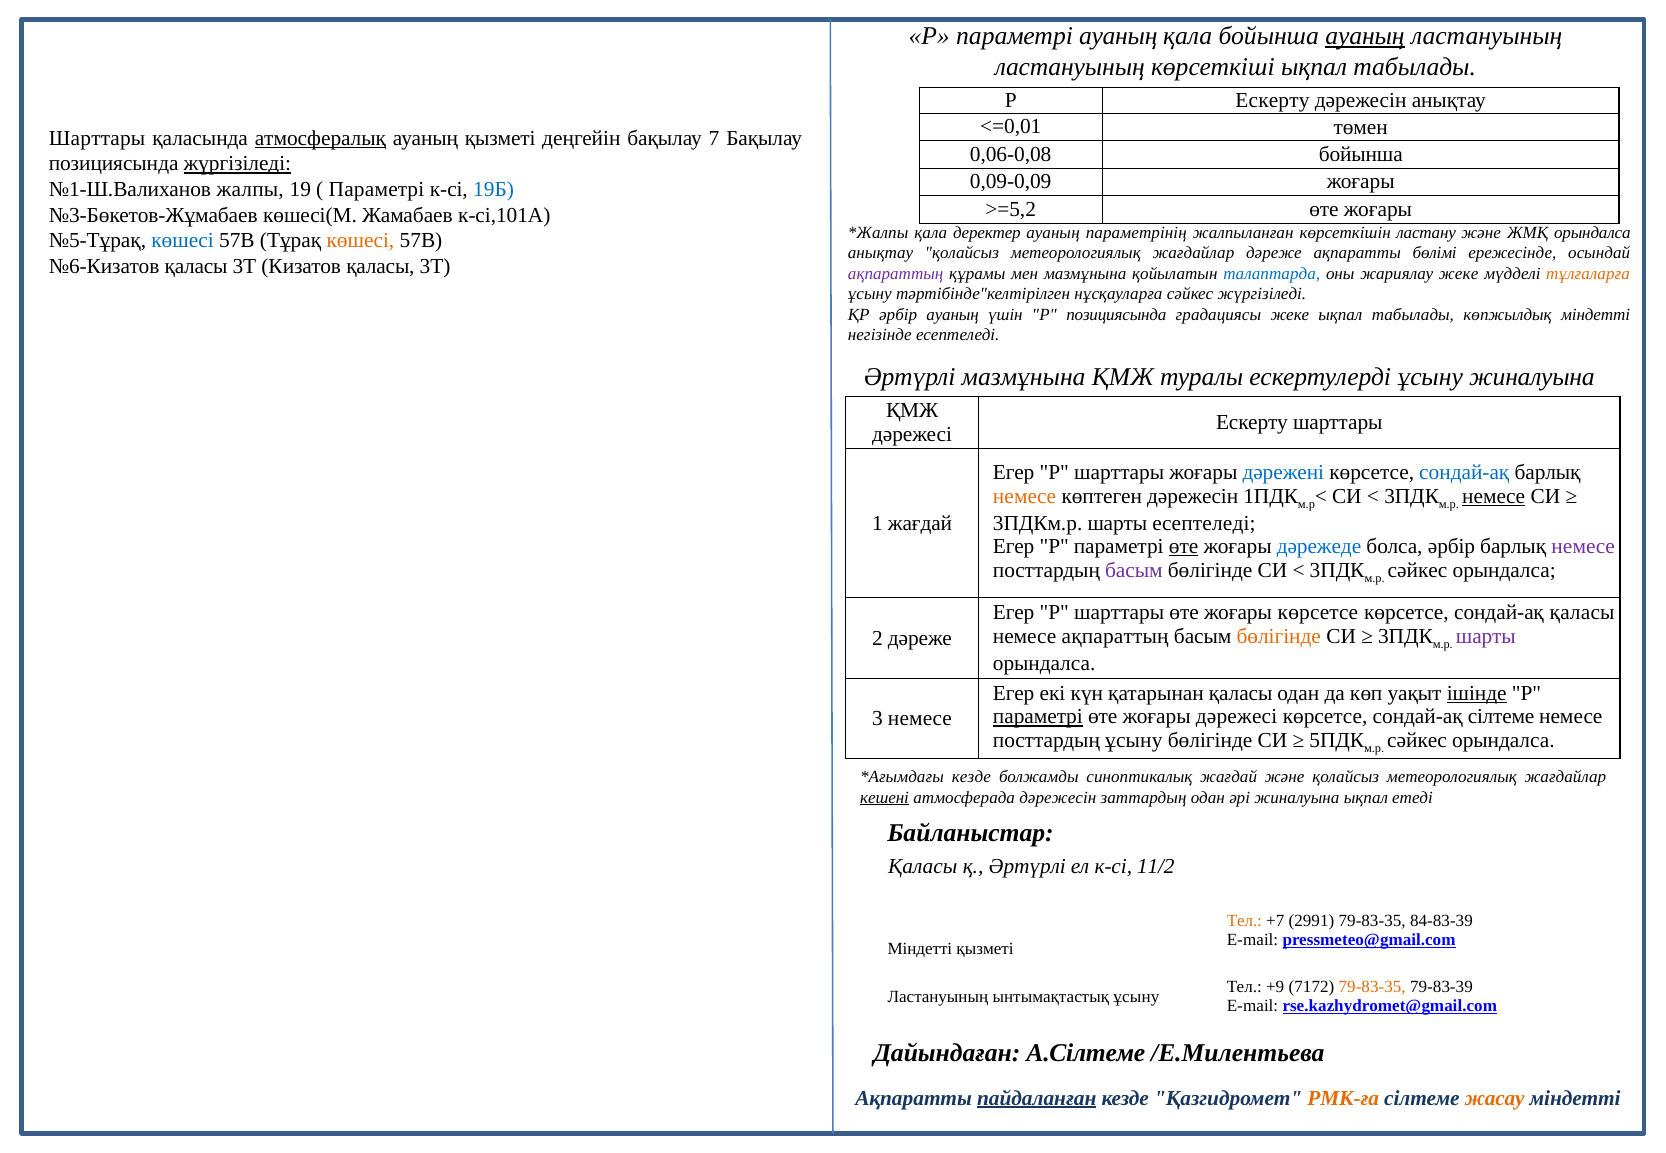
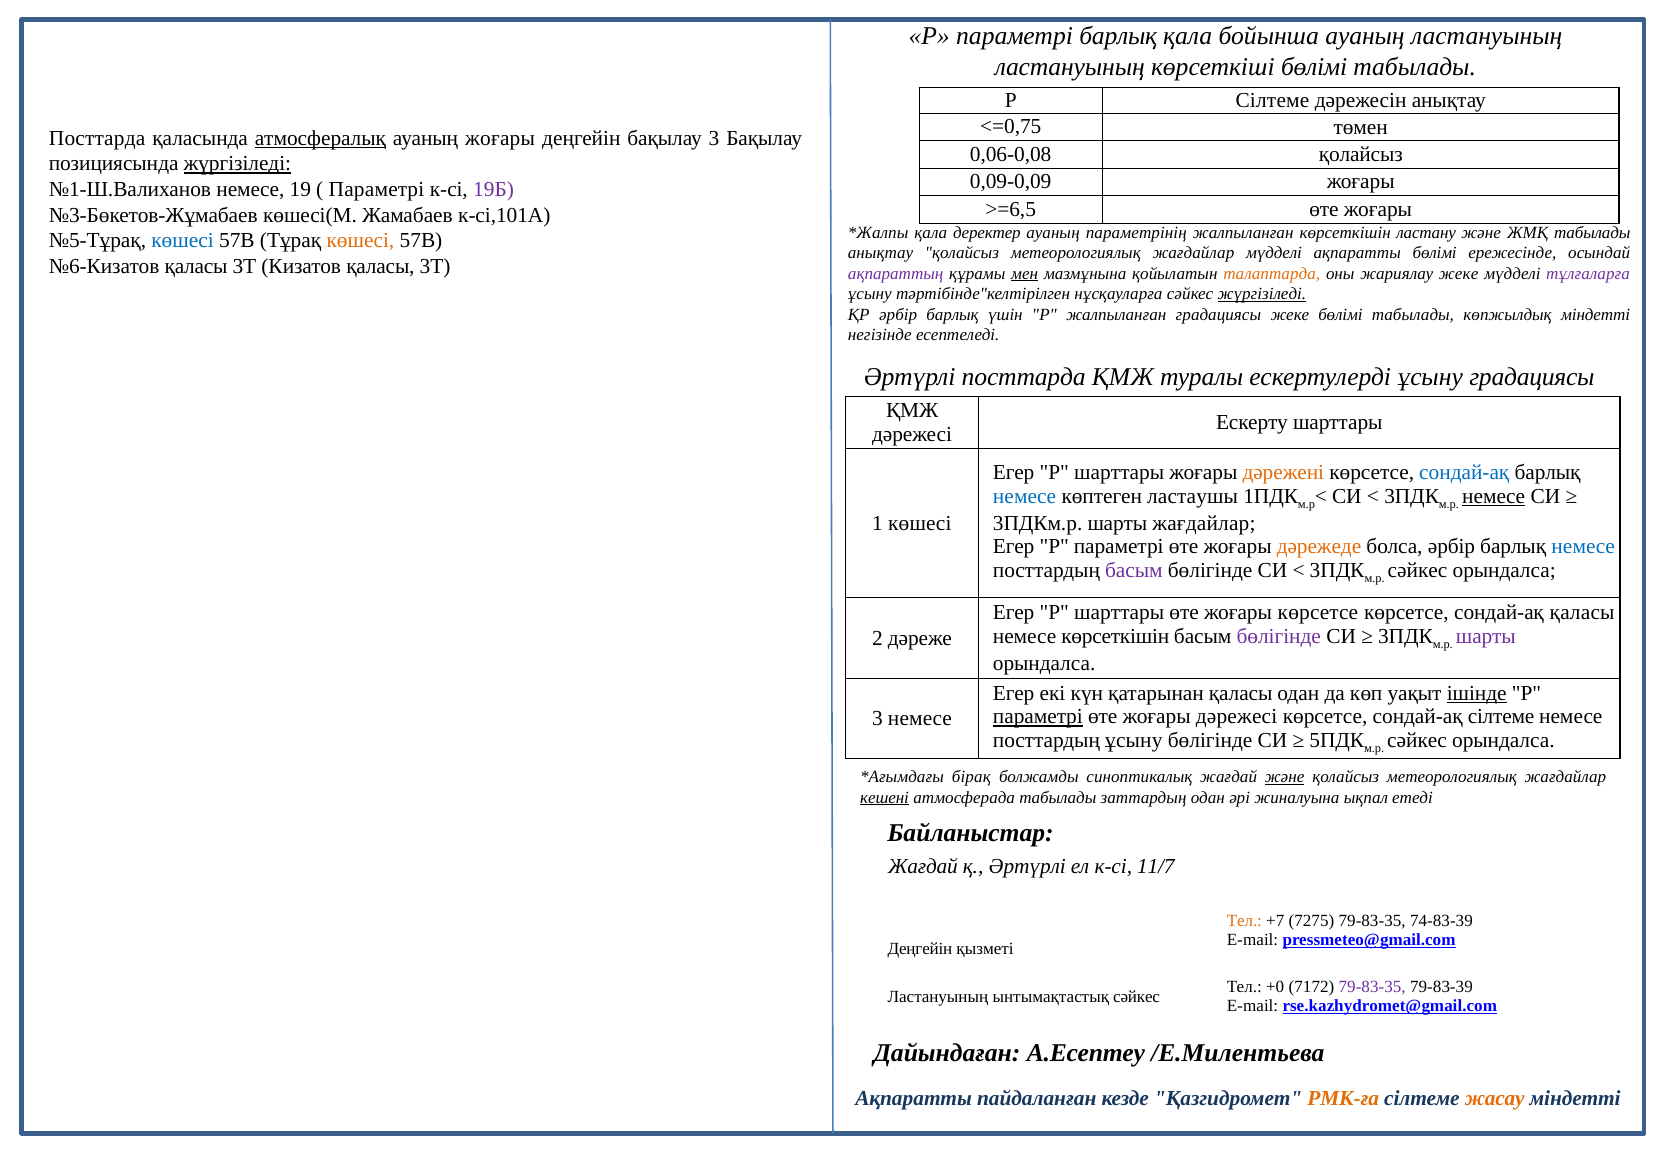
параметрі ауаның: ауаның -> барлық
ауаның at (1365, 36) underline: present -> none
көрсеткіші ықпал: ықпал -> бөлімі
Р Ескерту: Ескерту -> Сілтеме
<=0,01: <=0,01 -> <=0,75
Шарттары at (97, 138): Шарттары -> Посттарда
ауаның қызметі: қызметі -> жоғары
бақылау 7: 7 -> 3
0,06-0,08 бойынша: бойынша -> қолайсыз
№1-Ш.Валиханов жалпы: жалпы -> немесе
19Б colour: blue -> purple
>=5,2: >=5,2 -> >=6,5
ЖМҚ орындалса: орындалса -> табылады
жағдайлар дәреже: дәреже -> мүдделі
мен underline: none -> present
талаптарда colour: blue -> orange
тұлғаларға colour: orange -> purple
жүргізіледі at (1262, 294) underline: none -> present
ҚР әрбір ауаның: ауаның -> барлық
Р позициясында: позициясында -> жалпыланған
жеке ықпал: ықпал -> бөлімі
Әртүрлі мазмұнына: мазмұнына -> посттарда
ұсыну жиналуына: жиналуына -> градациясы
дәрежені colour: blue -> orange
немесе at (1025, 496) colour: orange -> blue
көптеген дәрежесін: дәрежесін -> ластаушы
1 жағдай: жағдай -> көшесі
шарты есептеледі: есептеледі -> жағдайлар
өте at (1184, 547) underline: present -> none
дәрежеде colour: blue -> orange
немесе at (1583, 547) colour: purple -> blue
немесе ақпараттың: ақпараттың -> көрсеткішін
бөлігінде at (1279, 636) colour: orange -> purple
кезде at (971, 777): кезде -> бірақ
және at (1285, 777) underline: none -> present
атмосферада дәрежесін: дәрежесін -> табылады
Қаласы at (923, 867): Қаласы -> Жағдай
11/2: 11/2 -> 11/7
2991: 2991 -> 7275
84-83-39: 84-83-39 -> 74-83-39
Міндетті at (920, 949): Міндетті -> Деңгейін
+9: +9 -> +0
79-83-35 at (1372, 987) colour: orange -> purple
ынтымақтастық ұсыну: ұсыну -> сәйкес
А.Сілтеме: А.Сілтеме -> А.Есептеу
пайдаланған underline: present -> none
